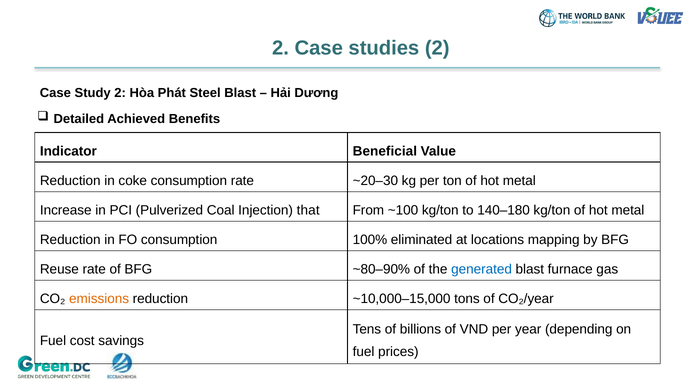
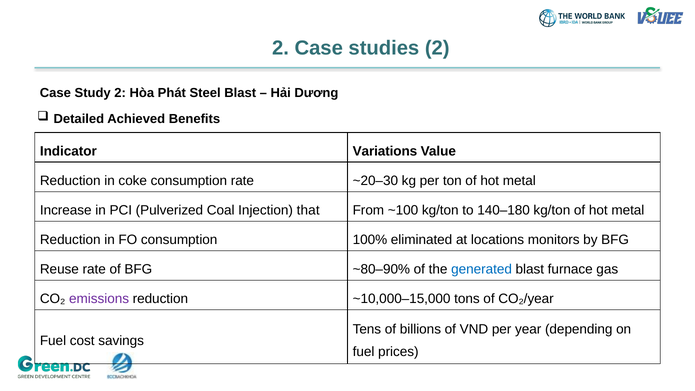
Beneficial: Beneficial -> Variations
mapping: mapping -> monitors
emissions colour: orange -> purple
